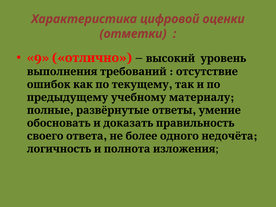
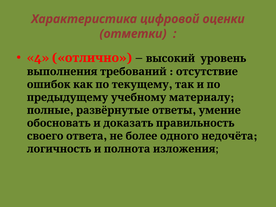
9: 9 -> 4
